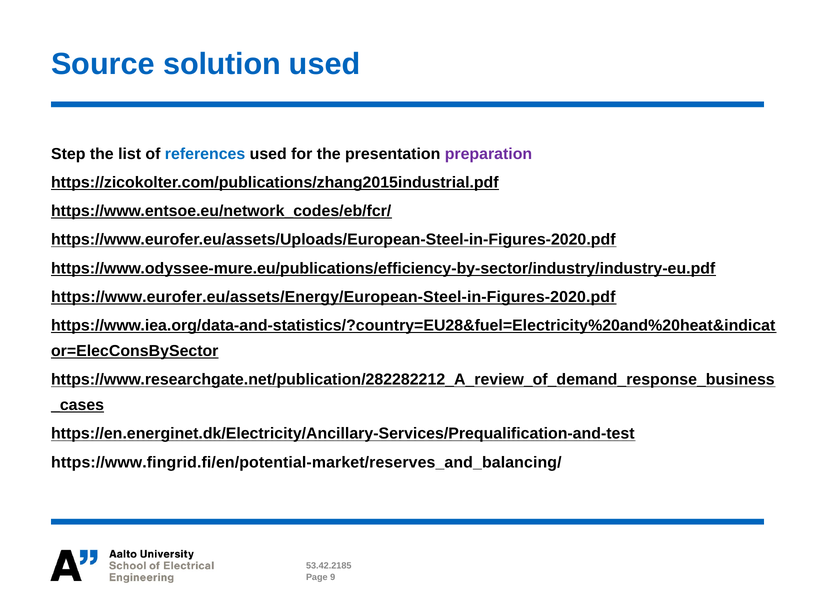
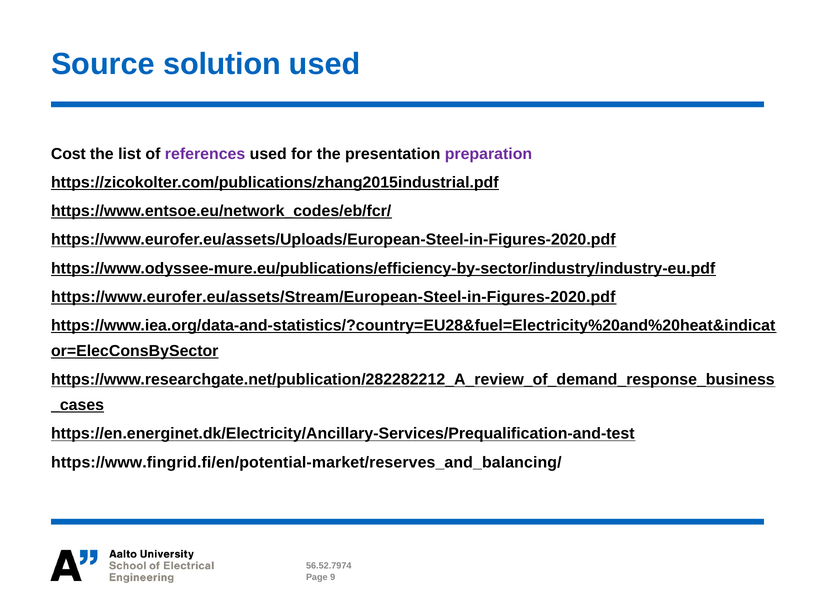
Step: Step -> Cost
references colour: blue -> purple
https://www.eurofer.eu/assets/Energy/European-Steel-in-Figures-2020.pdf: https://www.eurofer.eu/assets/Energy/European-Steel-in-Figures-2020.pdf -> https://www.eurofer.eu/assets/Stream/European-Steel-in-Figures-2020.pdf
53.42.2185: 53.42.2185 -> 56.52.7974
